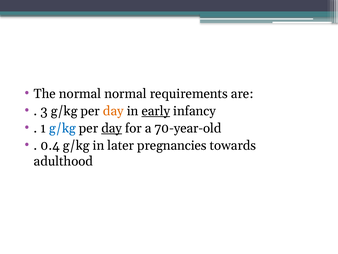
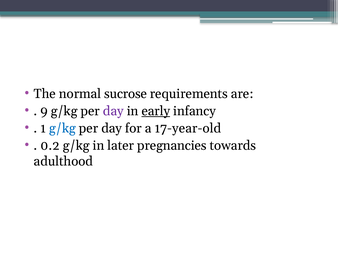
normal normal: normal -> sucrose
3: 3 -> 9
day at (113, 111) colour: orange -> purple
day at (112, 128) underline: present -> none
70-year-old: 70-year-old -> 17-year-old
0.4: 0.4 -> 0.2
